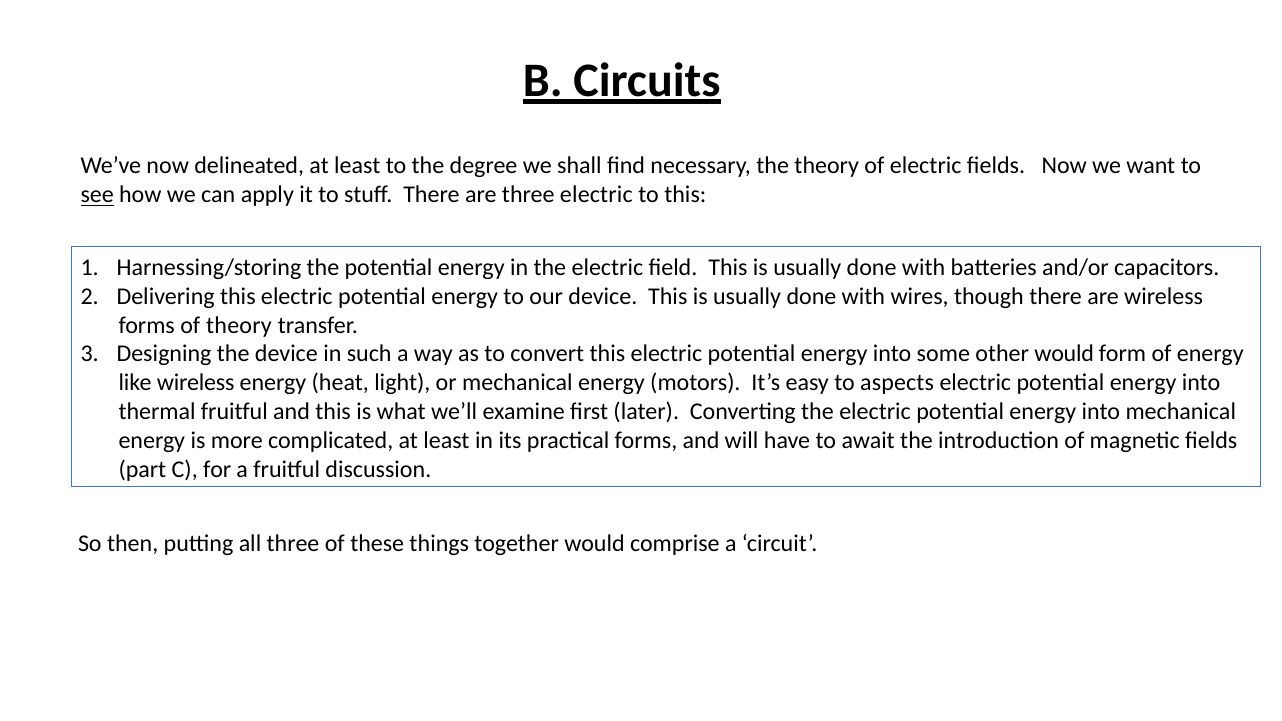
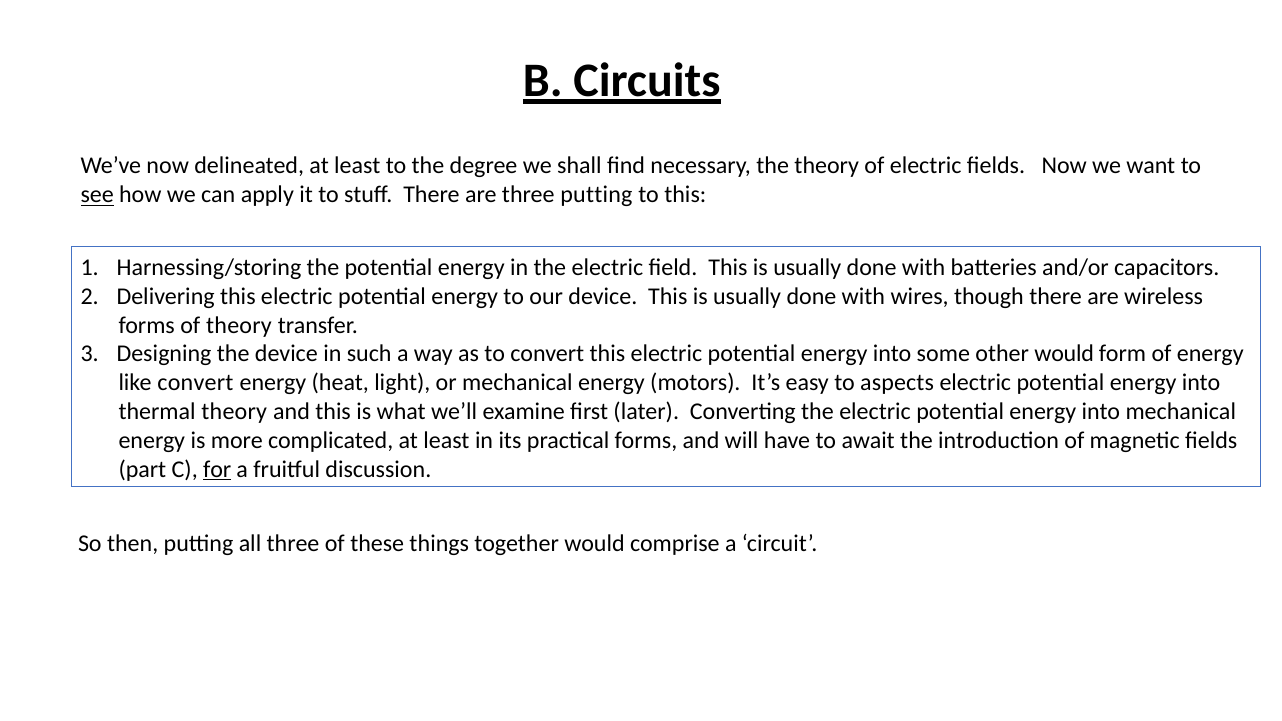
three electric: electric -> putting
like wireless: wireless -> convert
thermal fruitful: fruitful -> theory
for underline: none -> present
